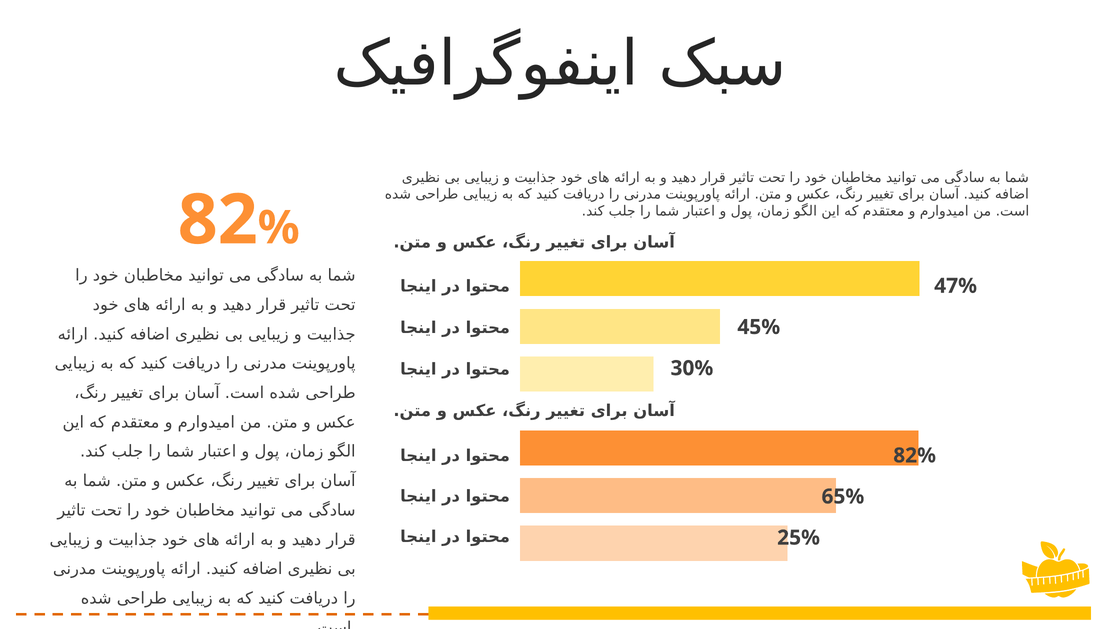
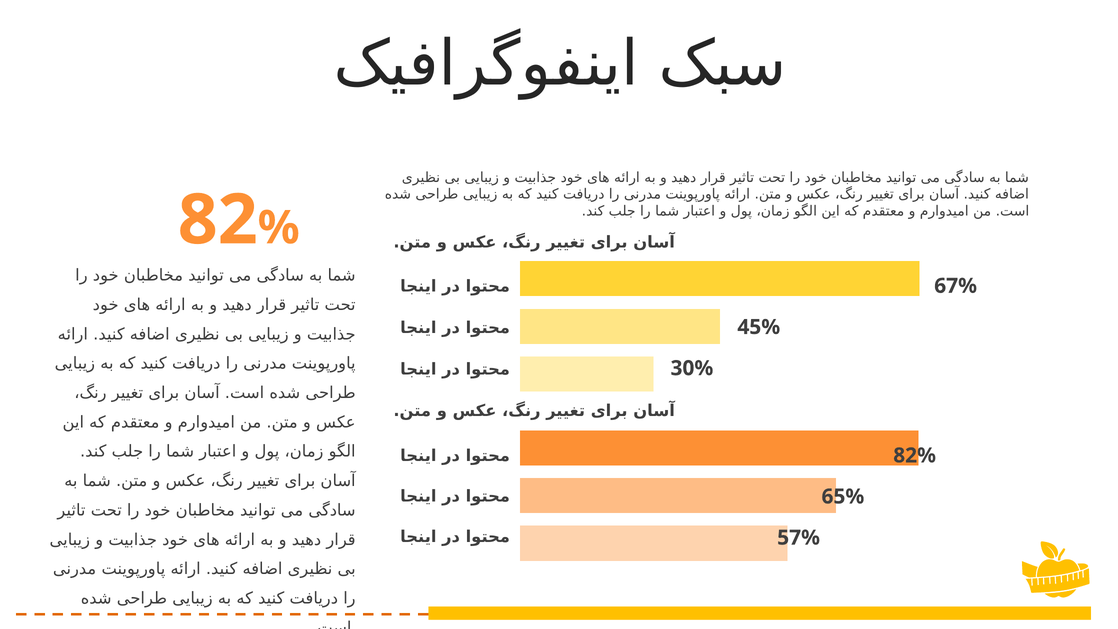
47%: 47% -> 67%
25%: 25% -> 57%
